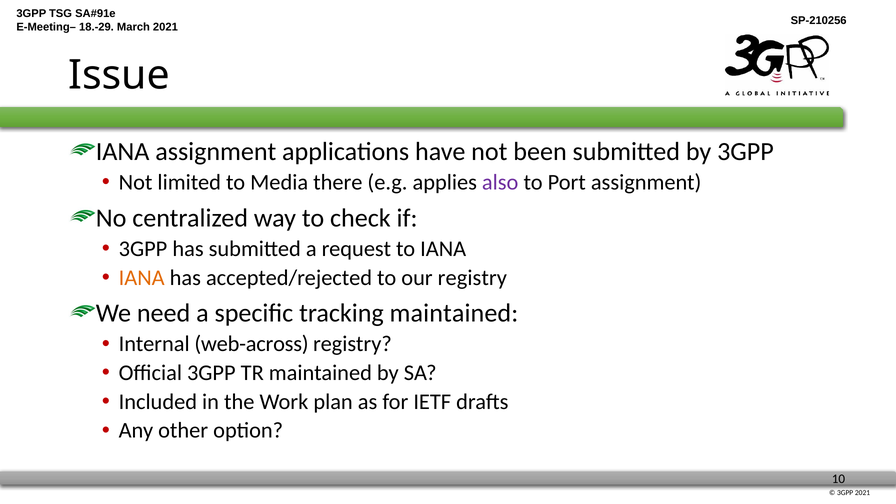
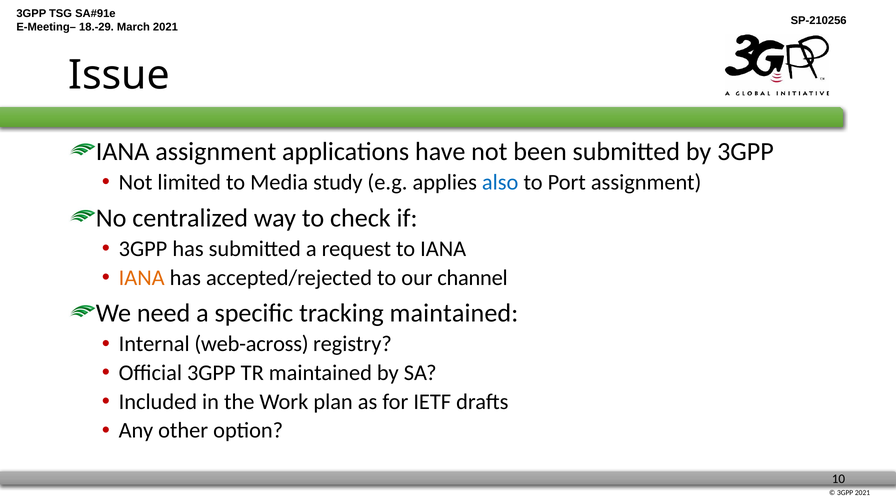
there: there -> study
also colour: purple -> blue
our registry: registry -> channel
